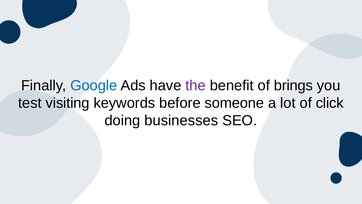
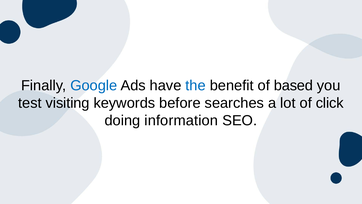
the colour: purple -> blue
brings: brings -> based
someone: someone -> searches
businesses: businesses -> information
